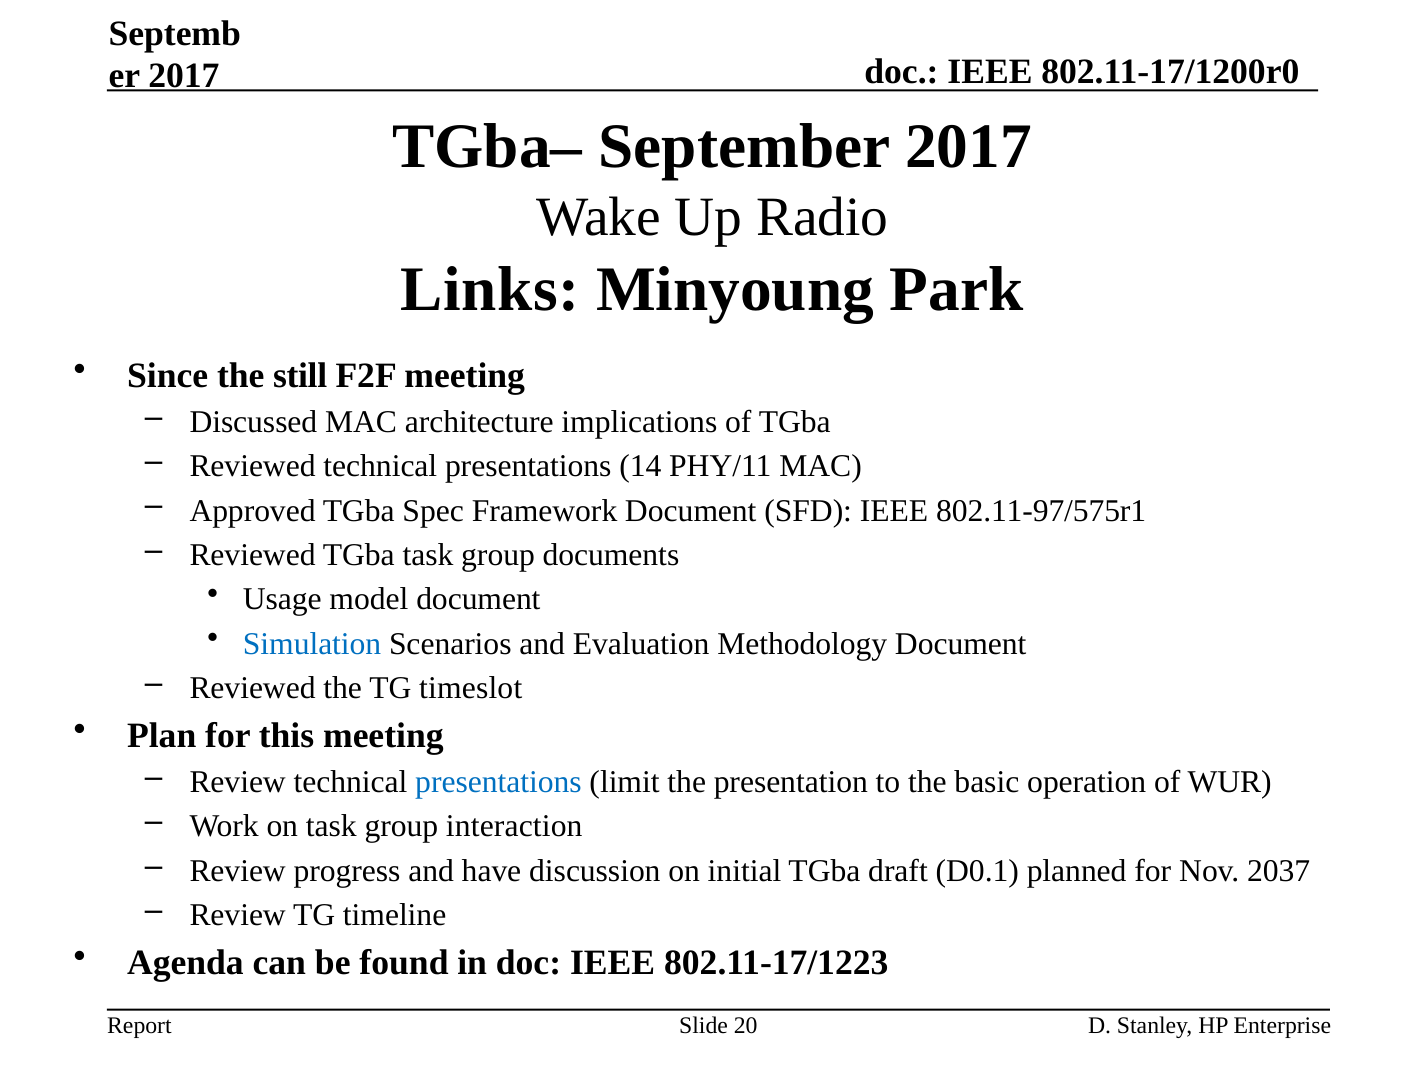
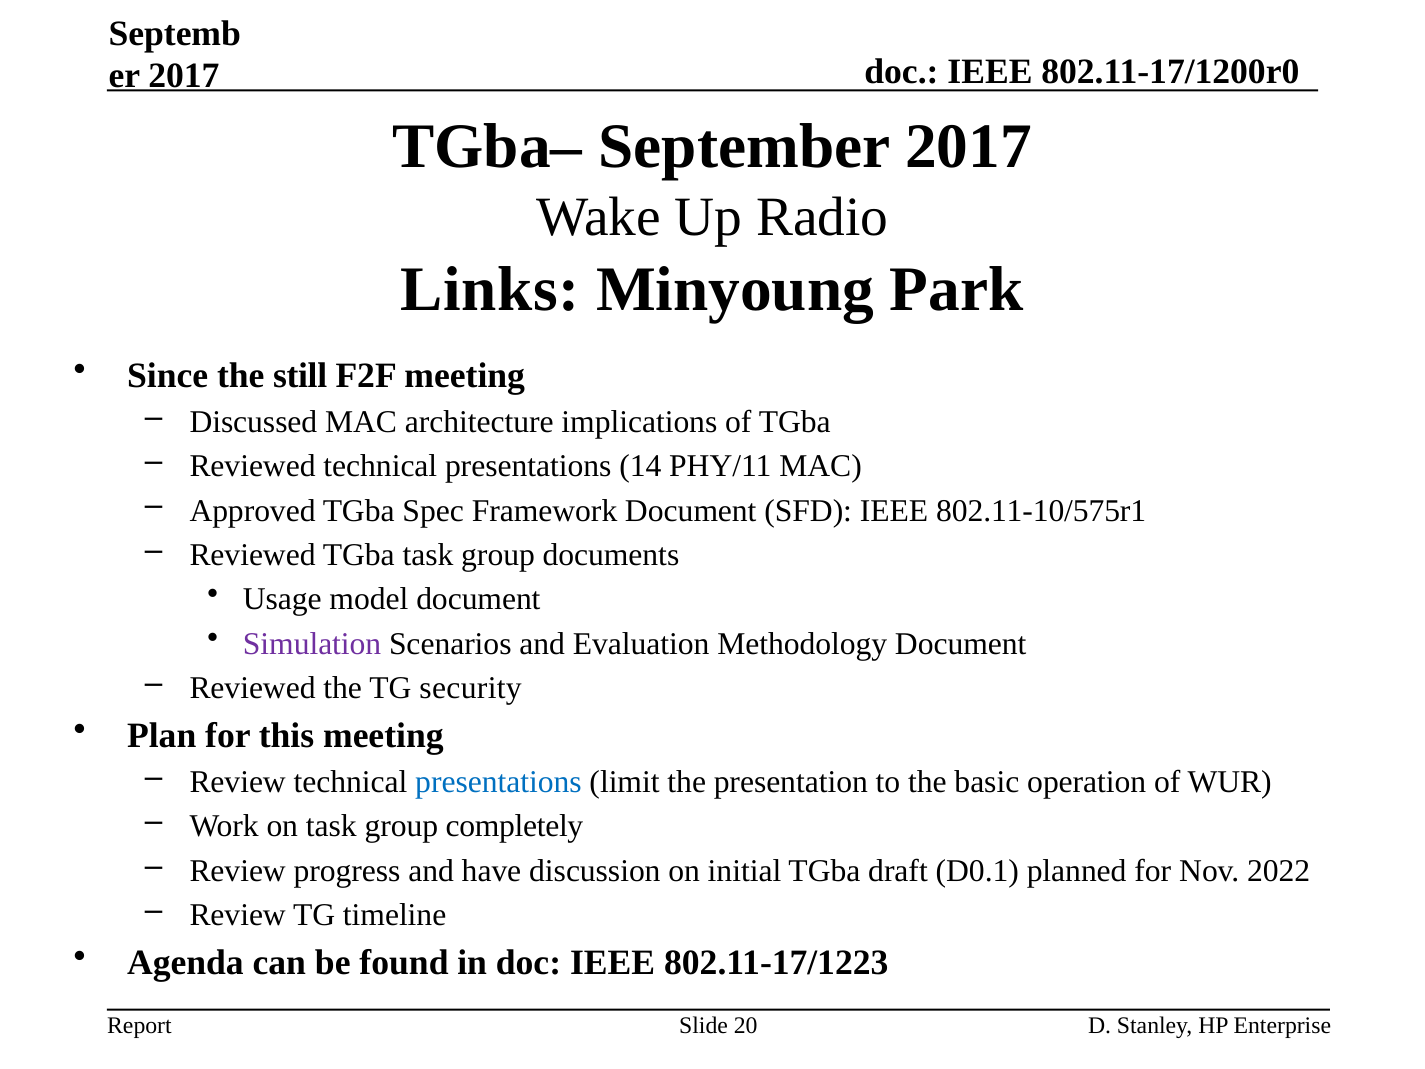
802.11-97/575r1: 802.11-97/575r1 -> 802.11-10/575r1
Simulation colour: blue -> purple
timeslot: timeslot -> security
interaction: interaction -> completely
2037: 2037 -> 2022
